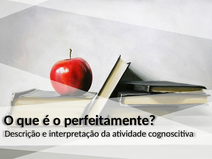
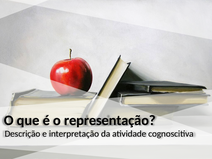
perfeitamente: perfeitamente -> representação
